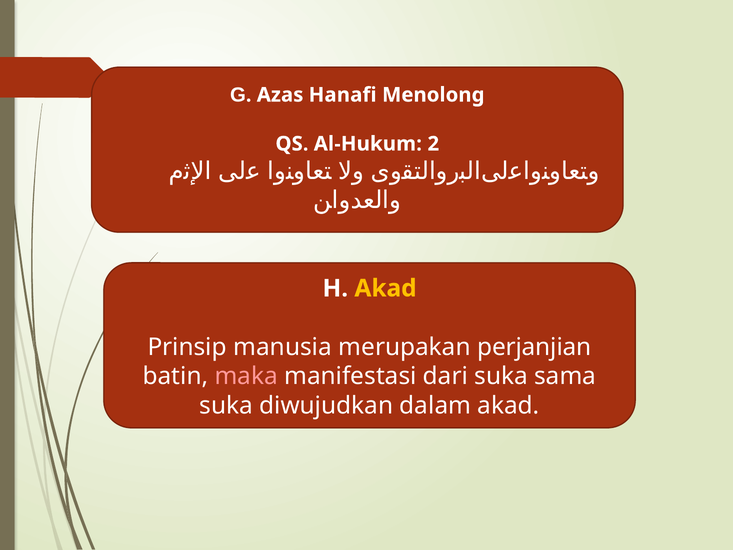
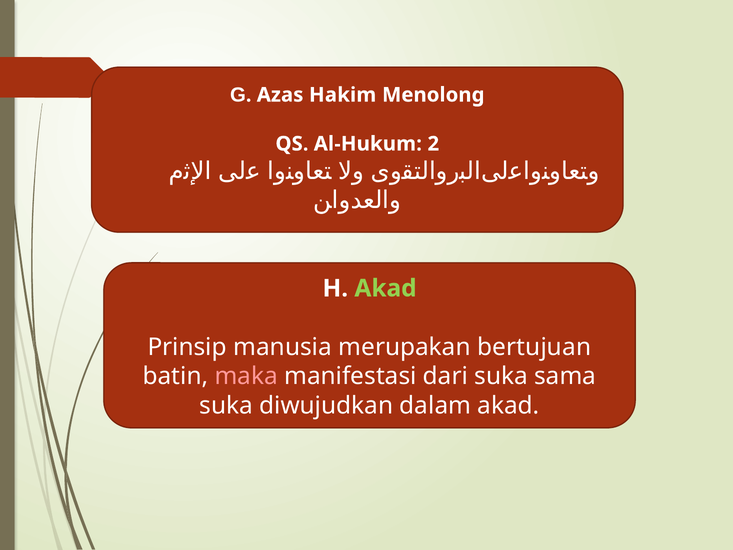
Hanafi: Hanafi -> Hakim
Akad at (386, 288) colour: yellow -> light green
perjanjian: perjanjian -> bertujuan
